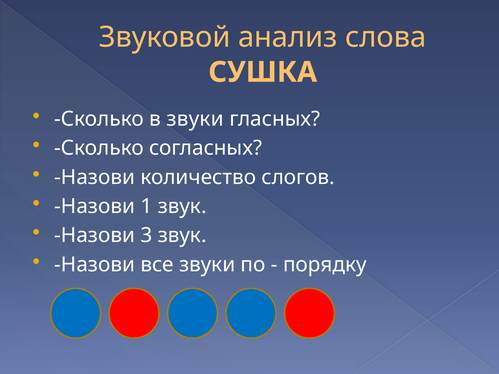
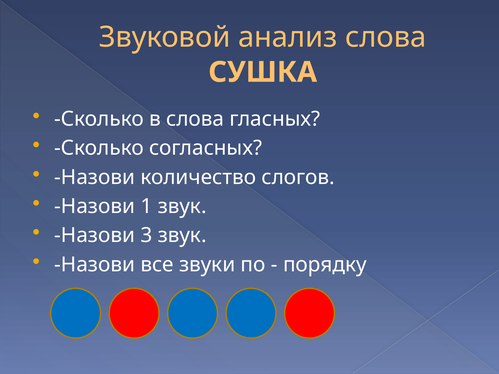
в звуки: звуки -> слова
